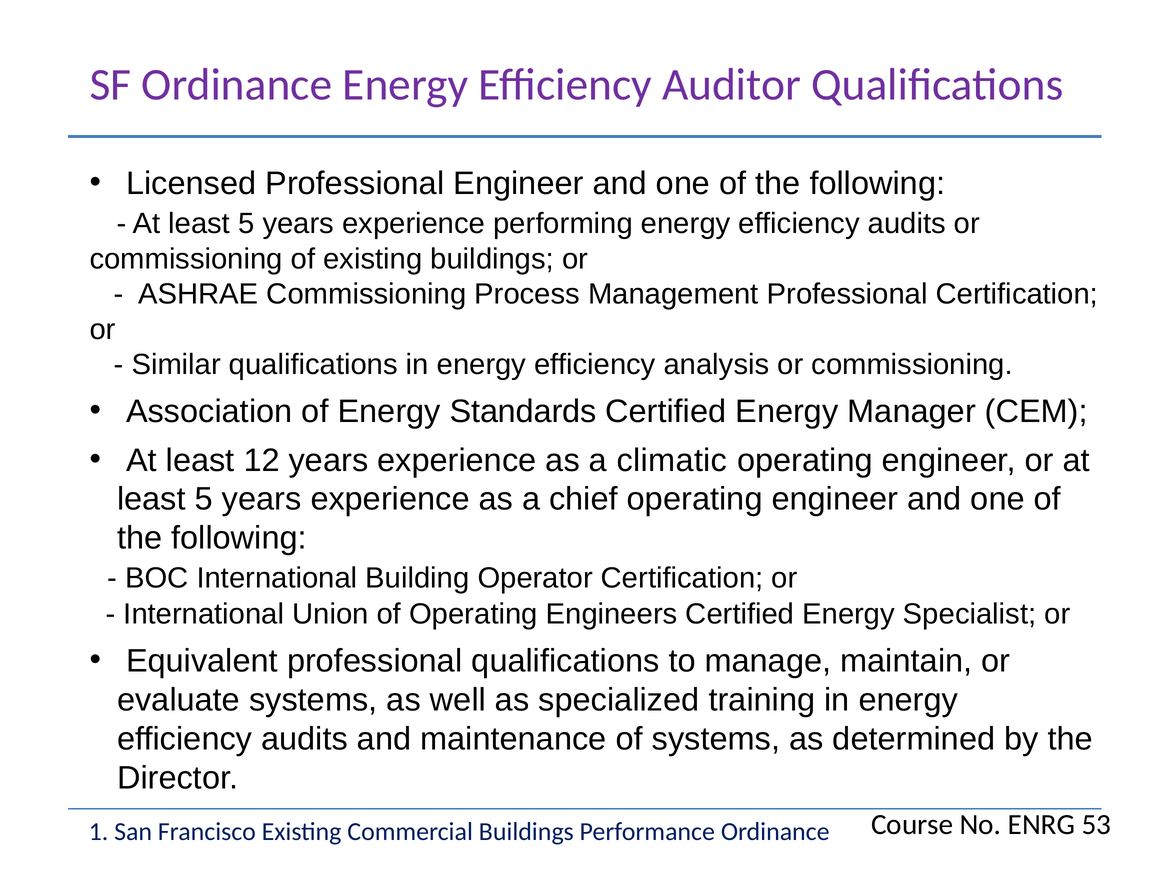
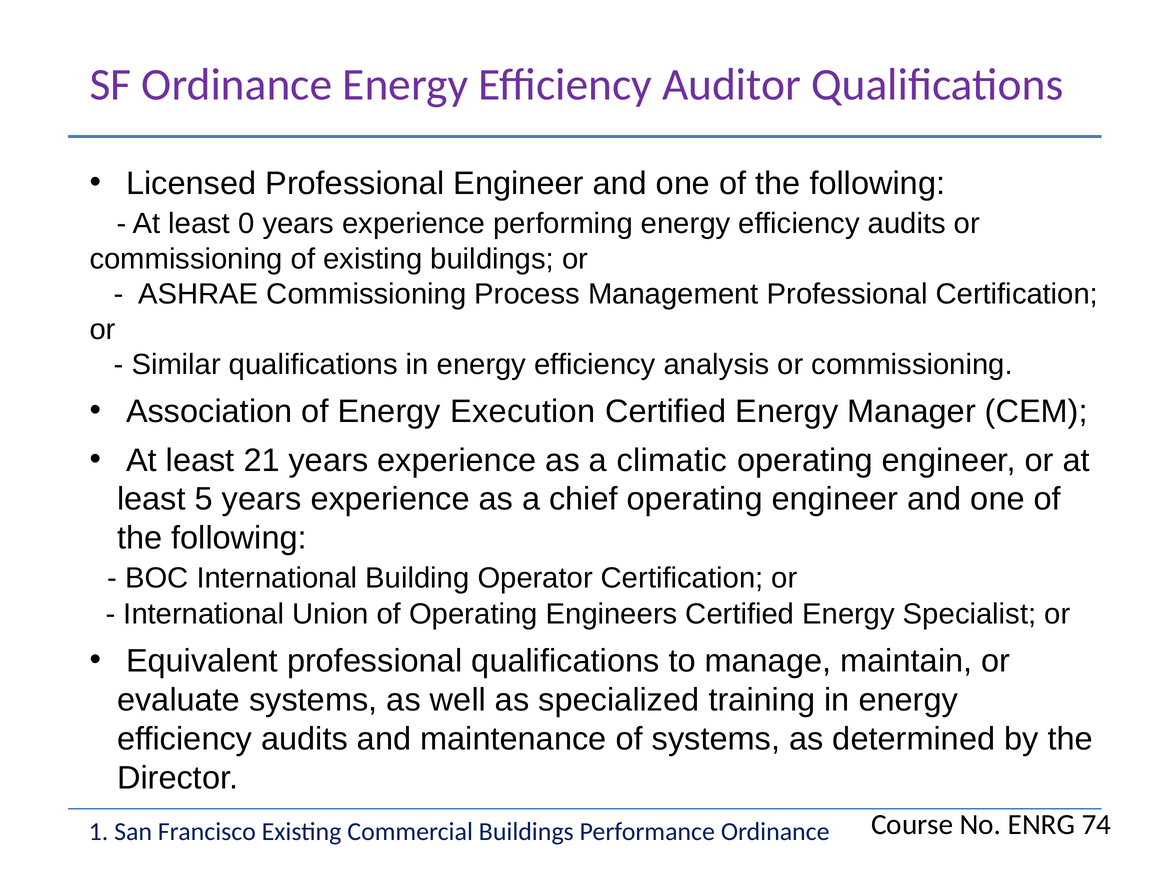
5 at (246, 224): 5 -> 0
Standards: Standards -> Execution
12: 12 -> 21
53: 53 -> 74
